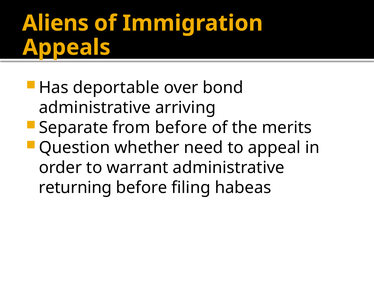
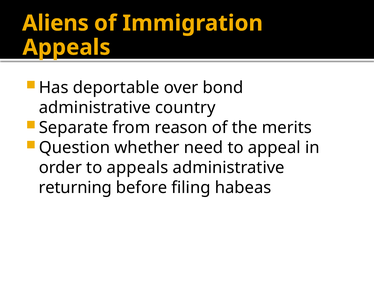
arriving: arriving -> country
from before: before -> reason
to warrant: warrant -> appeals
